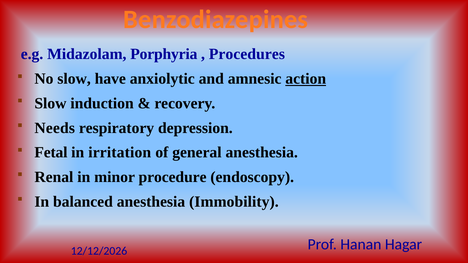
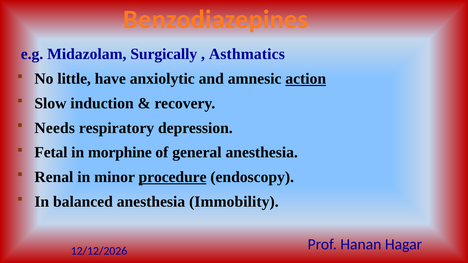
Porphyria: Porphyria -> Surgically
Procedures: Procedures -> Asthmatics
No slow: slow -> little
irritation: irritation -> morphine
procedure underline: none -> present
